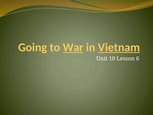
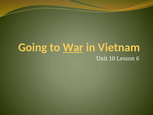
Vietnam underline: present -> none
